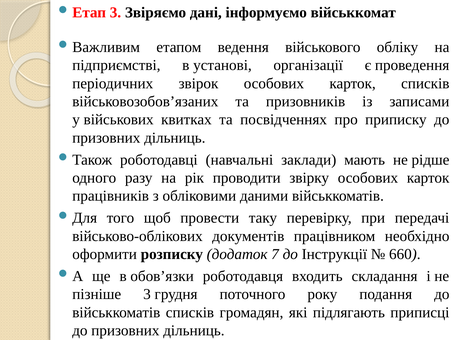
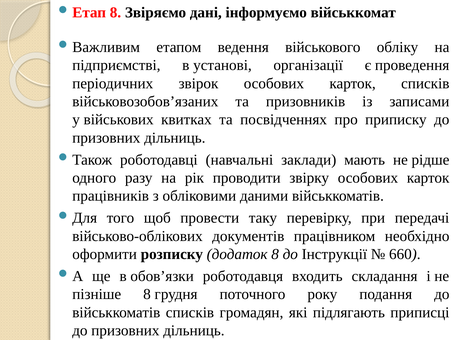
3 at (115, 12): 3 -> 8
додаток 7: 7 -> 8
пізніше 3: 3 -> 8
